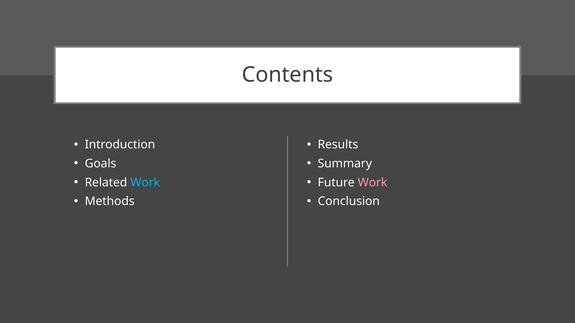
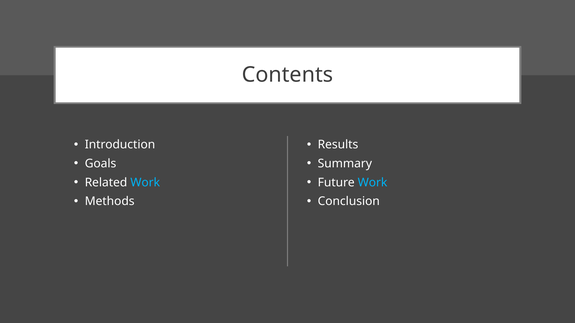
Work at (373, 183) colour: pink -> light blue
